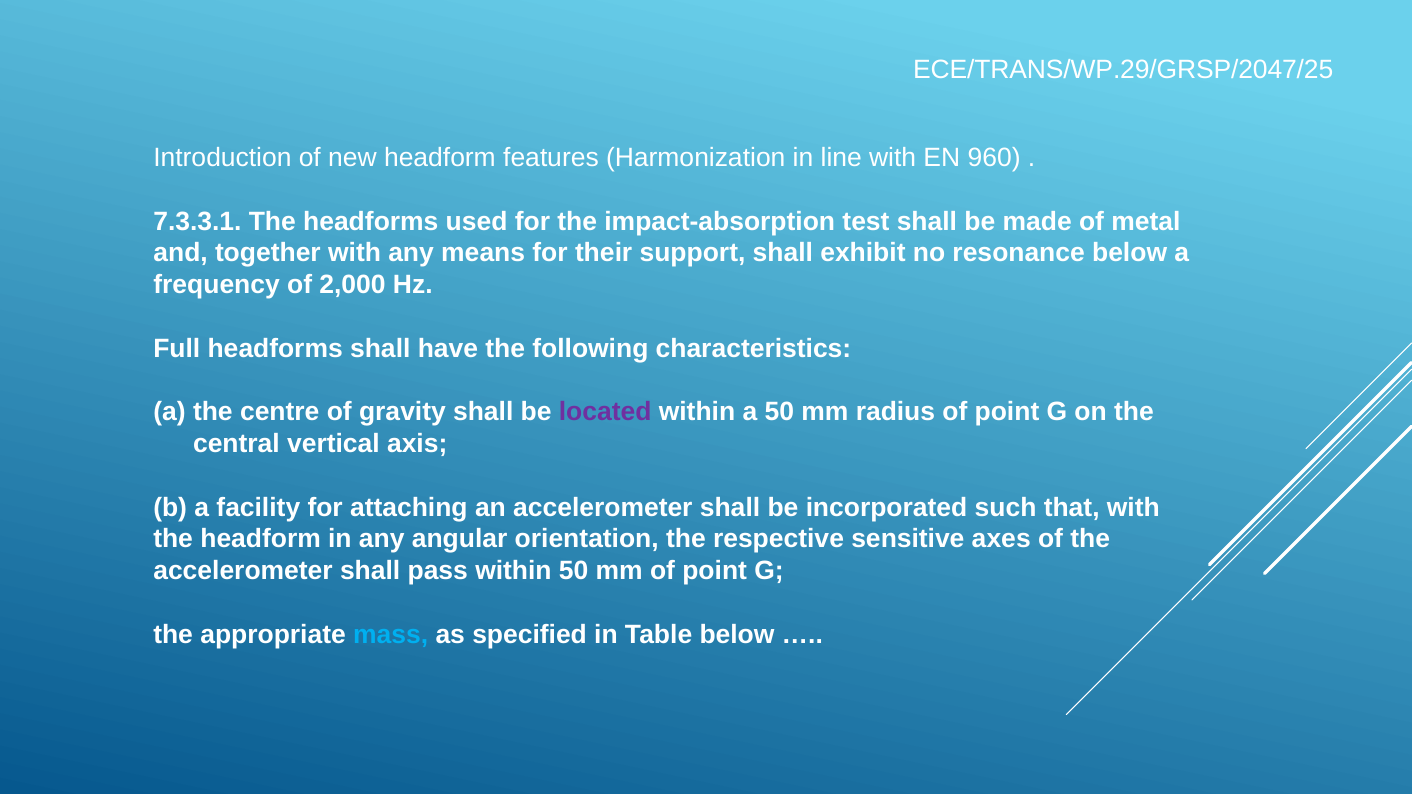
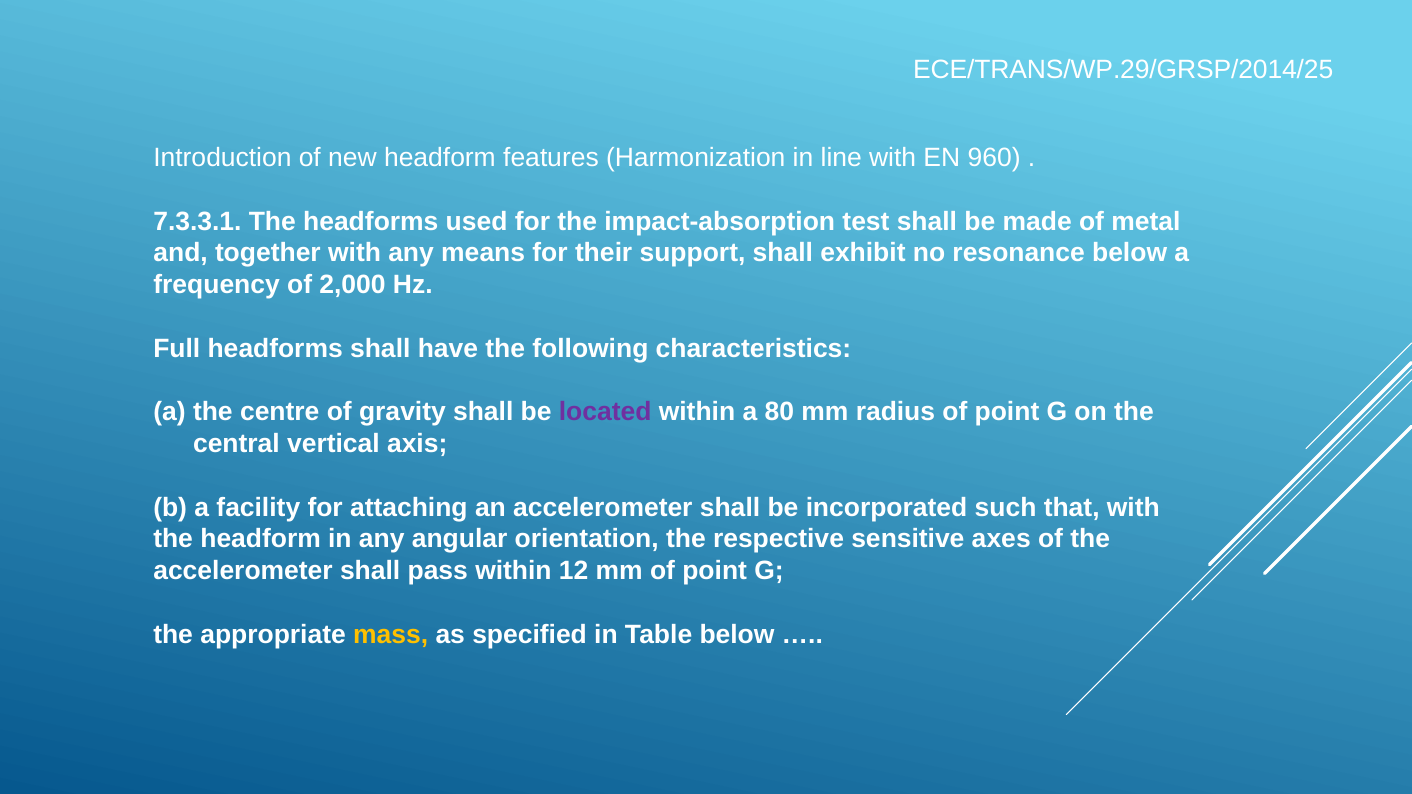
ECE/TRANS/WP.29/GRSP/2047/25: ECE/TRANS/WP.29/GRSP/2047/25 -> ECE/TRANS/WP.29/GRSP/2014/25
a 50: 50 -> 80
within 50: 50 -> 12
mass colour: light blue -> yellow
